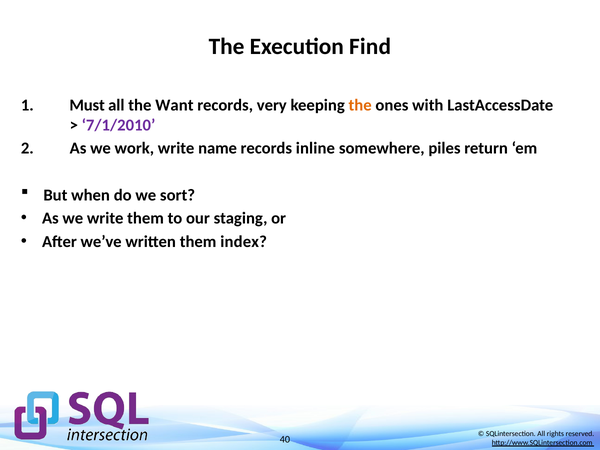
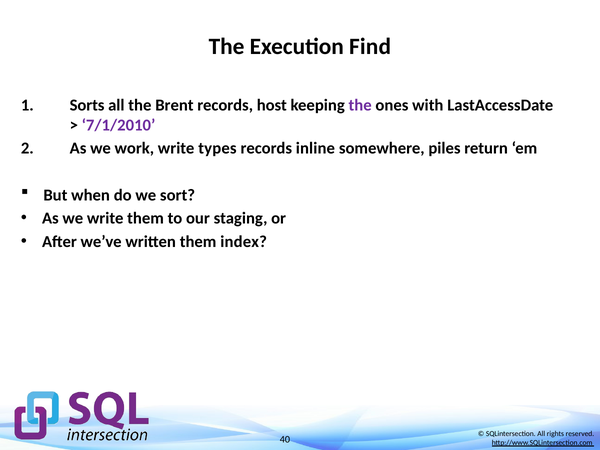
Must: Must -> Sorts
Want: Want -> Brent
very: very -> host
the at (360, 105) colour: orange -> purple
name: name -> types
